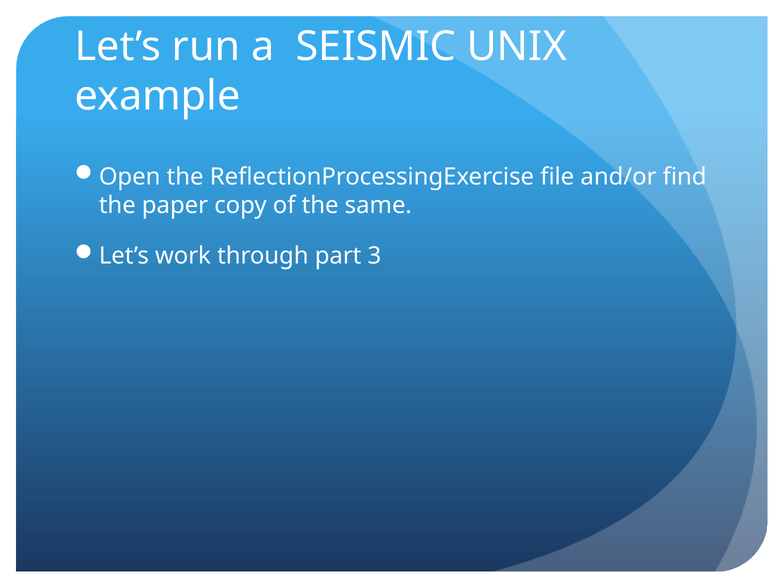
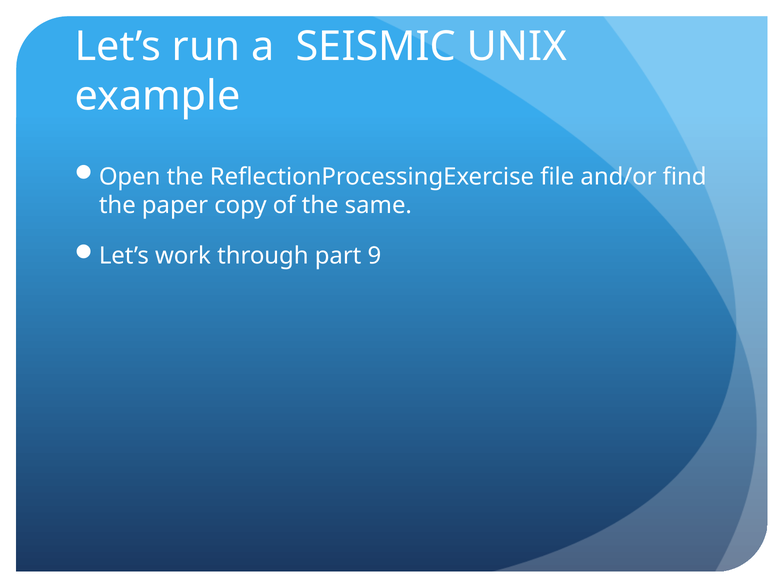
3: 3 -> 9
